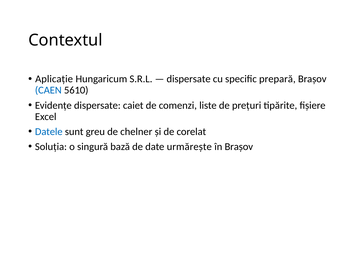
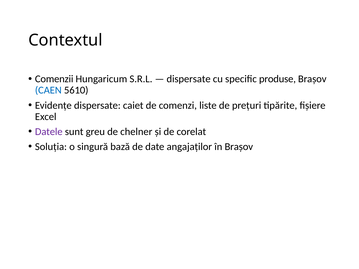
Aplicație: Aplicație -> Comenzii
prepară: prepară -> produse
Datele colour: blue -> purple
urmărește: urmărește -> angajaților
